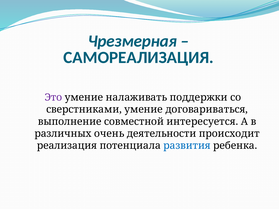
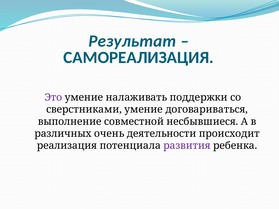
Чрезмерная: Чрезмерная -> Результат
интересуется: интересуется -> несбывшиеся
развития colour: blue -> purple
